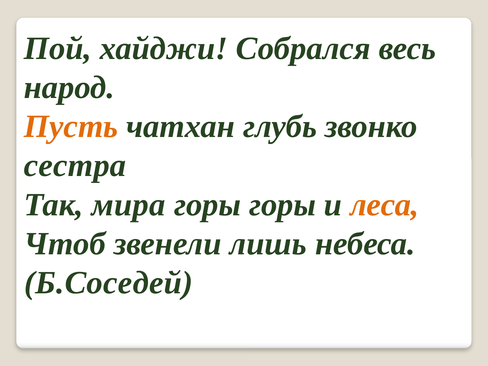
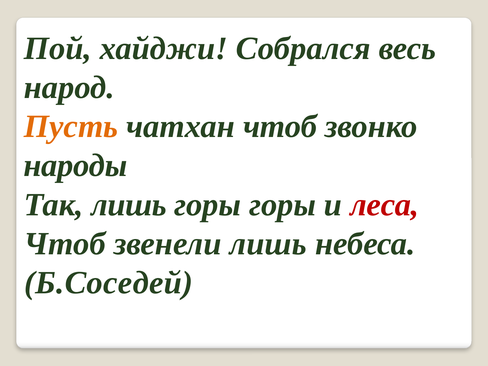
чатхан глубь: глубь -> чтоб
сестра: сестра -> народы
Так мира: мира -> лишь
леса colour: orange -> red
